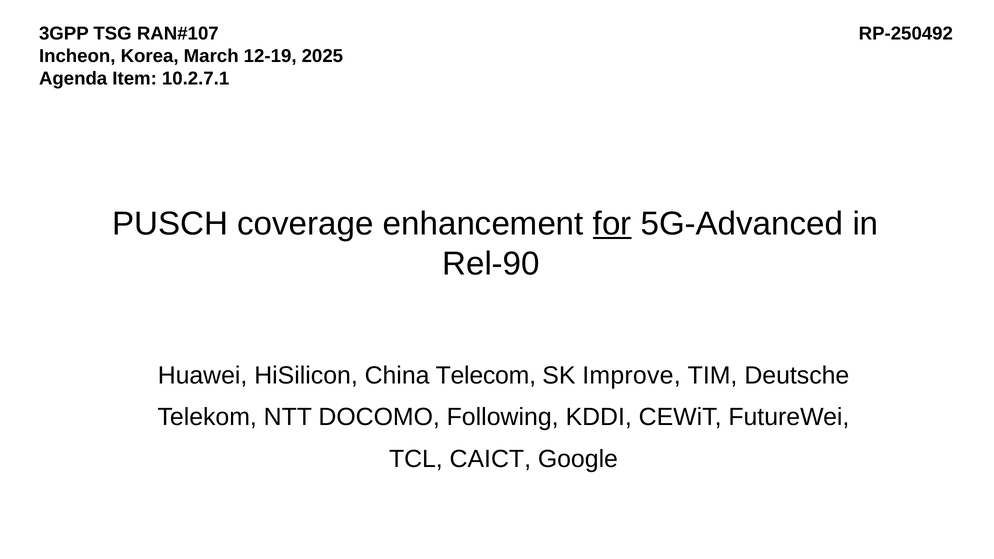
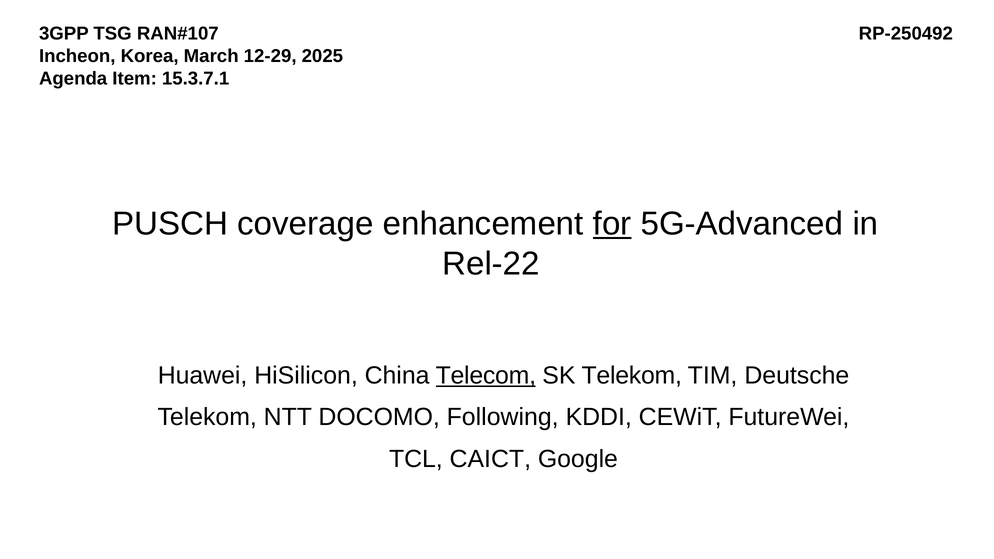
12-19: 12-19 -> 12-29
10.2.7.1: 10.2.7.1 -> 15.3.7.1
Rel-90: Rel-90 -> Rel-22
Telecom underline: none -> present
SK Improve: Improve -> Telekom
